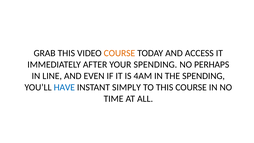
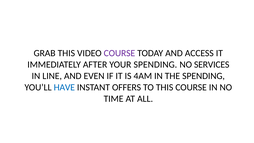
COURSE at (119, 53) colour: orange -> purple
PERHAPS: PERHAPS -> SERVICES
SIMPLY: SIMPLY -> OFFERS
